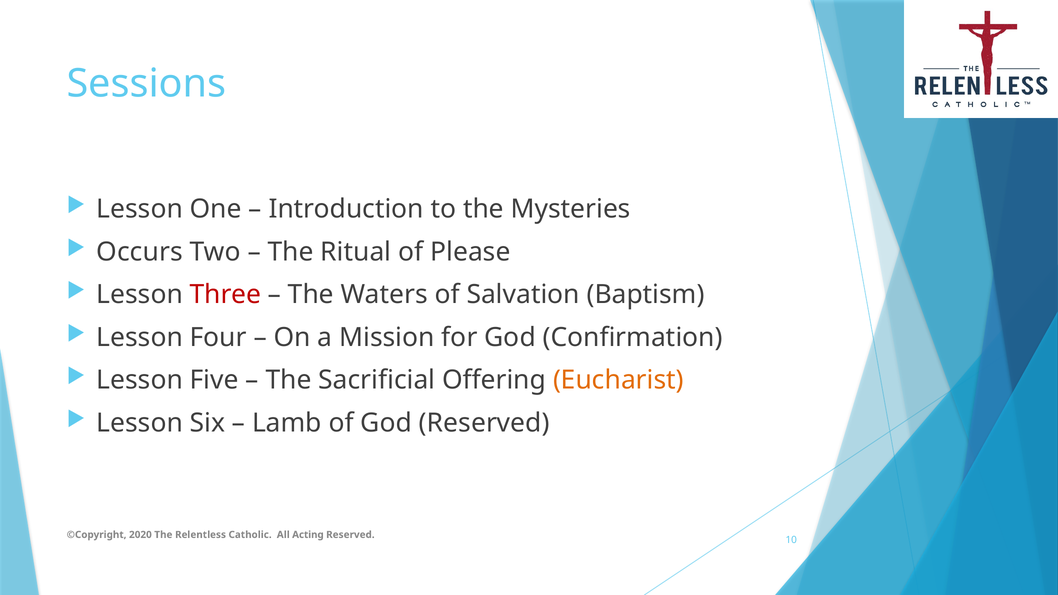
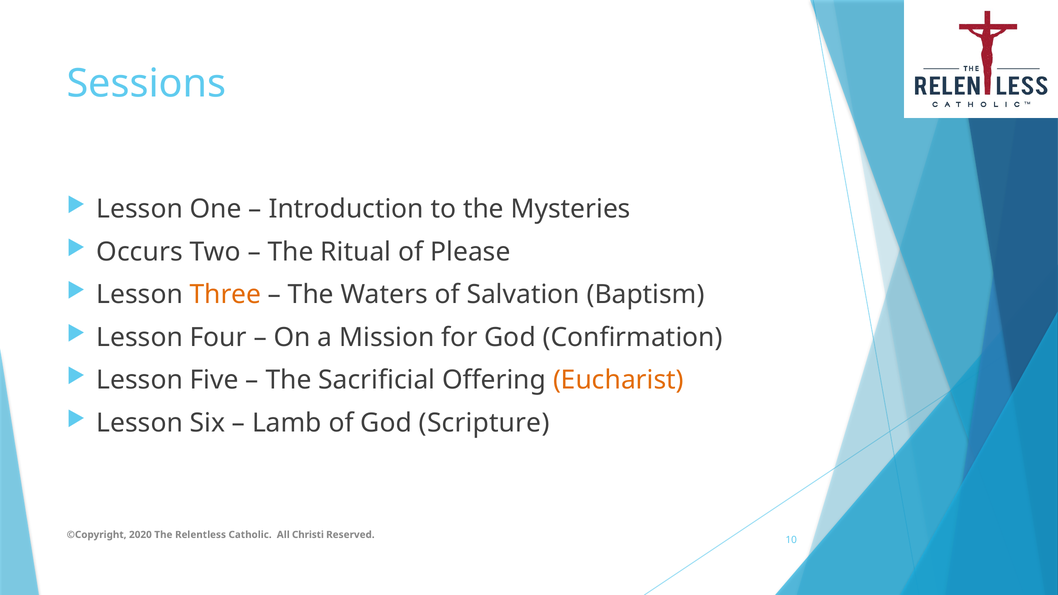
Three colour: red -> orange
God Reserved: Reserved -> Scripture
Acting: Acting -> Christi
